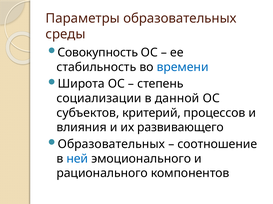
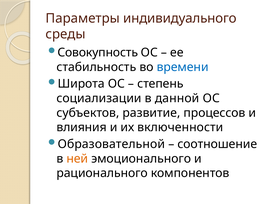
Параметры образовательных: образовательных -> индивидуального
критерий: критерий -> развитие
развивающего: развивающего -> включенности
Образовательных at (111, 145): Образовательных -> Образовательной
ней colour: blue -> orange
